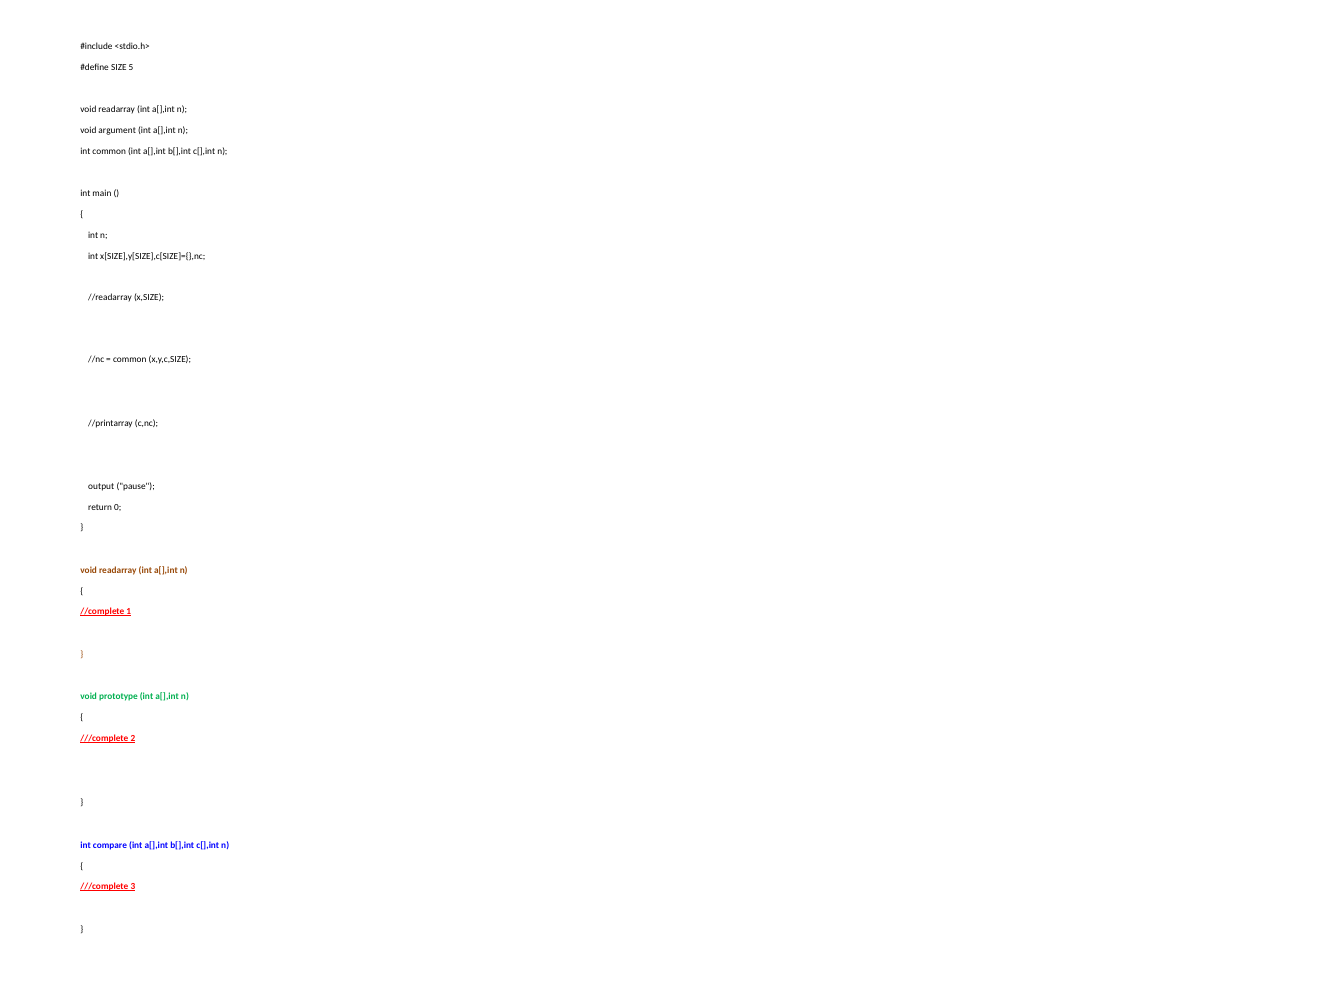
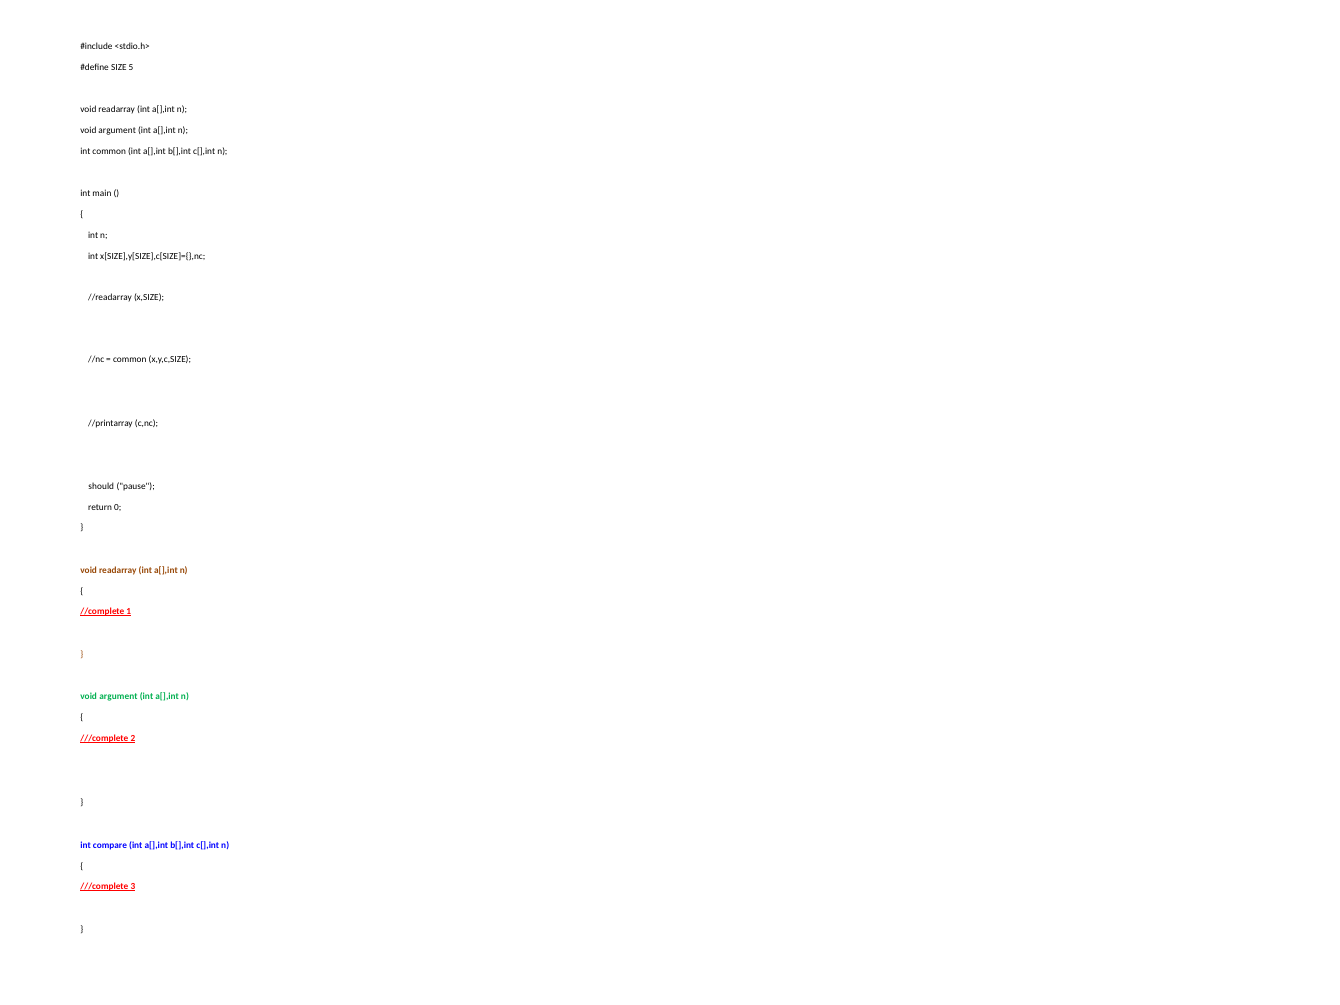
output: output -> should
prototype at (118, 697): prototype -> argument
